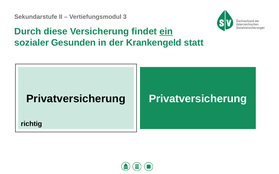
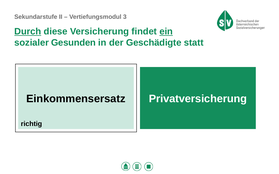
Durch underline: none -> present
Krankengeld: Krankengeld -> Geschädigte
Privatversicherung at (76, 99): Privatversicherung -> Einkommensersatz
